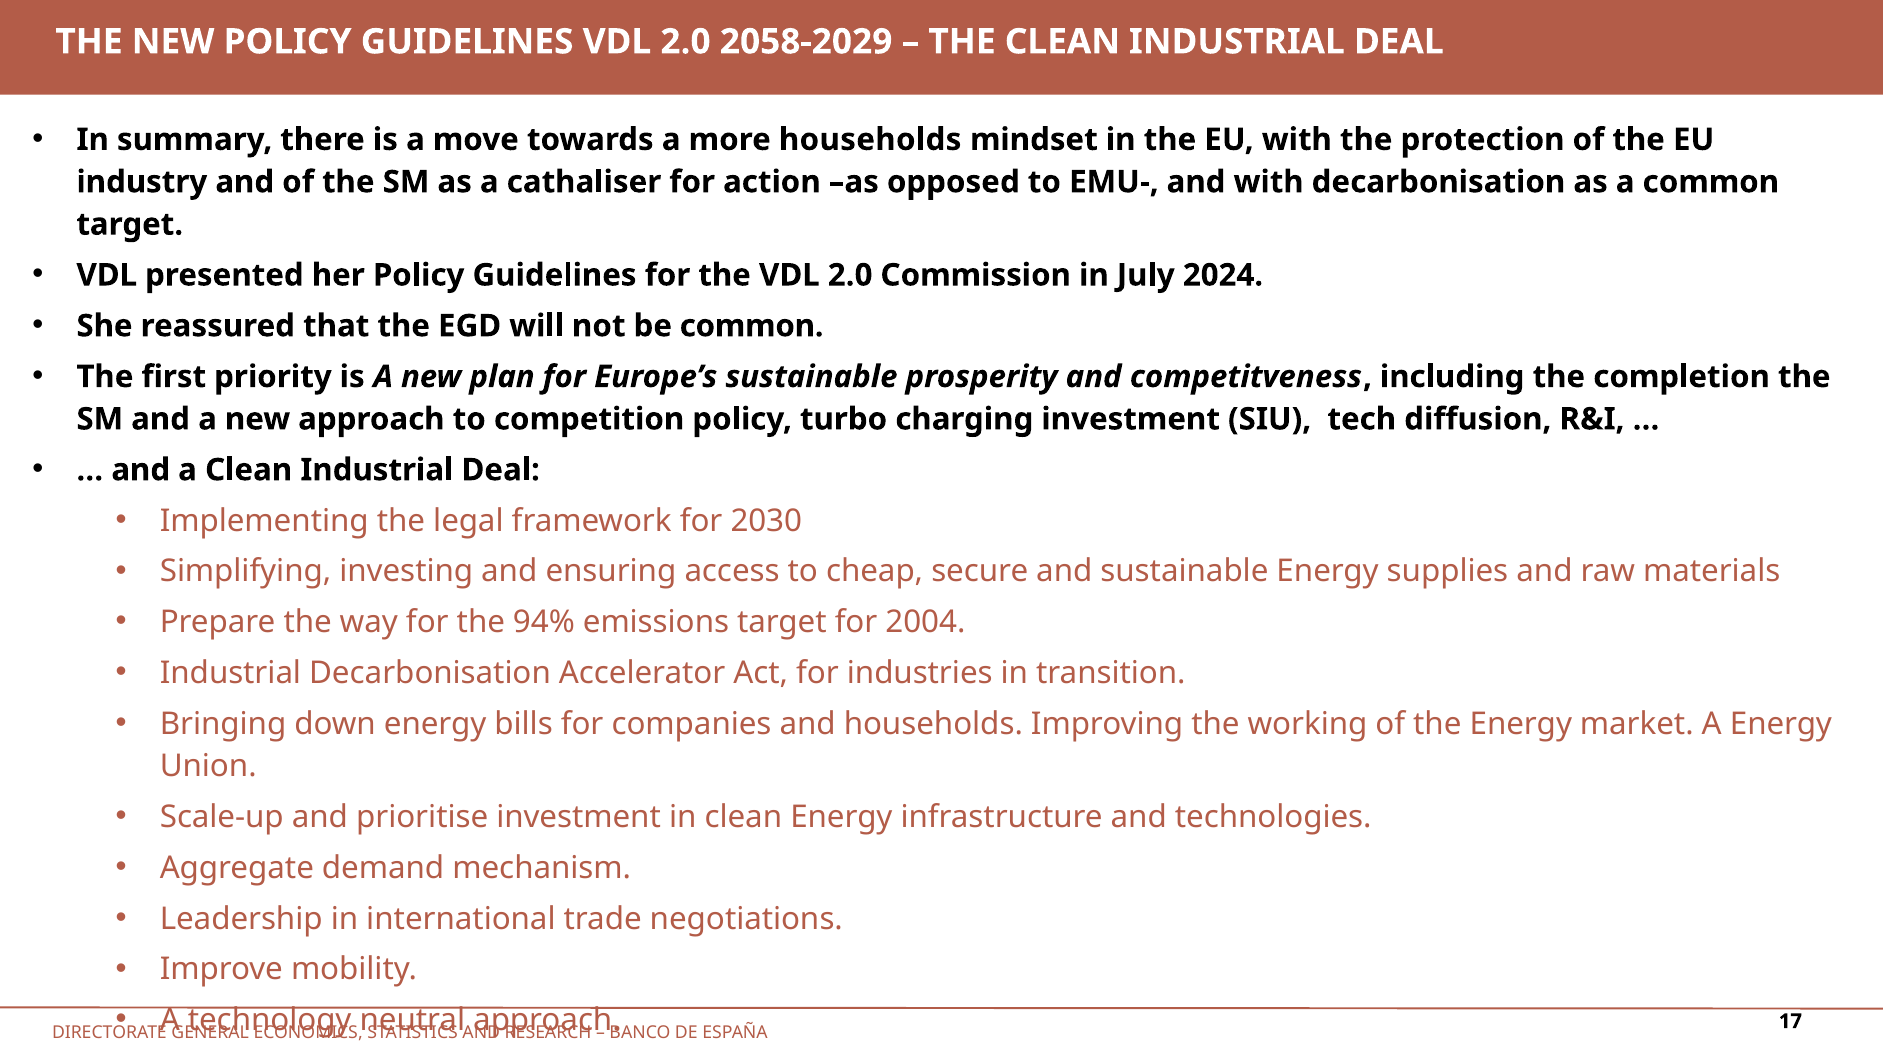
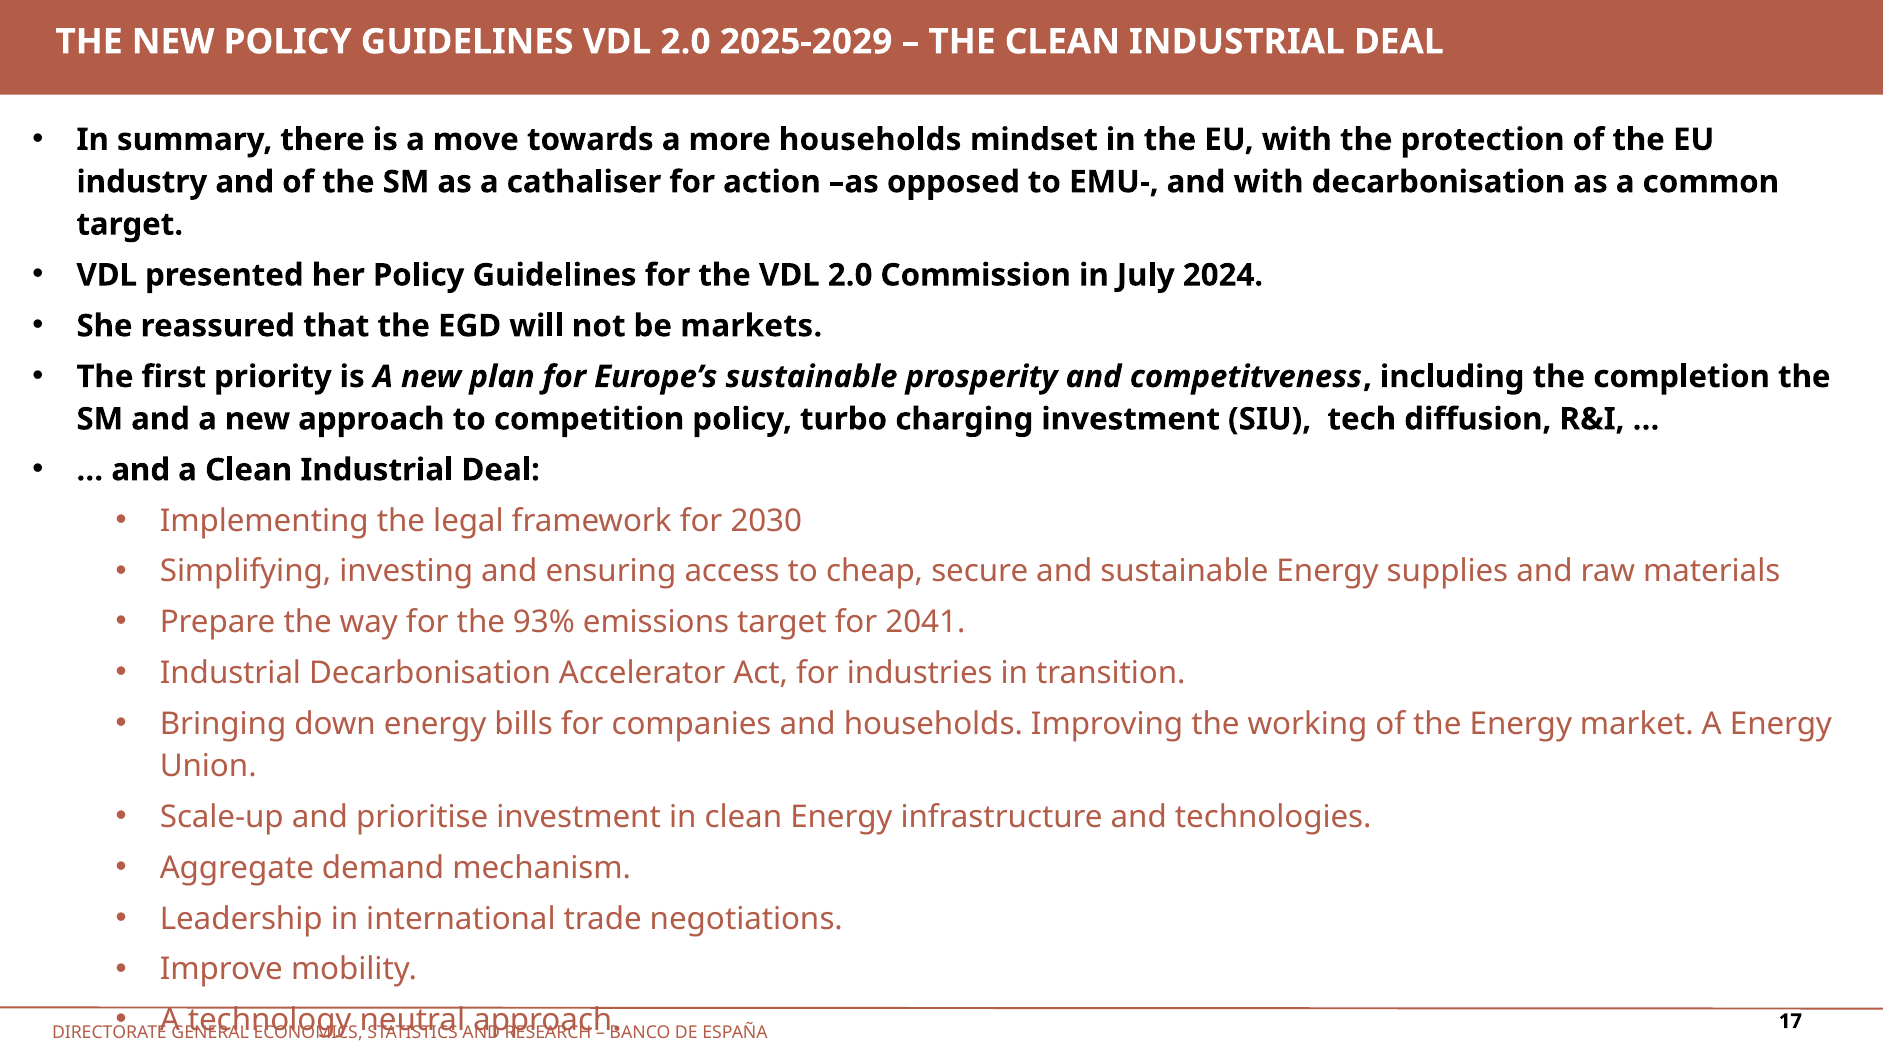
2058-2029: 2058-2029 -> 2025-2029
be common: common -> markets
94%: 94% -> 93%
2004: 2004 -> 2041
